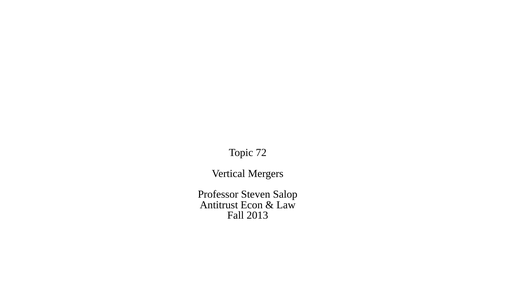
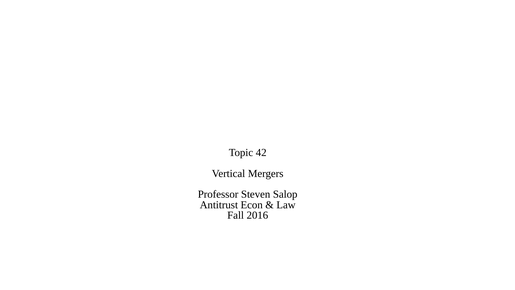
72: 72 -> 42
2013: 2013 -> 2016
